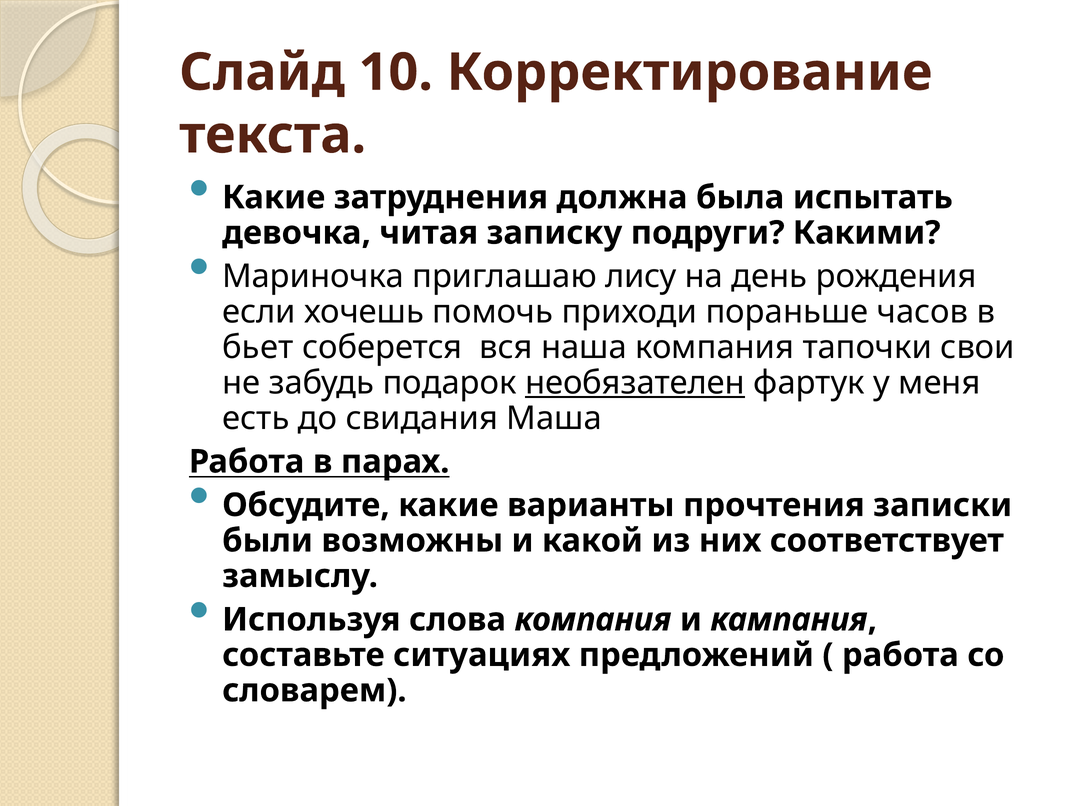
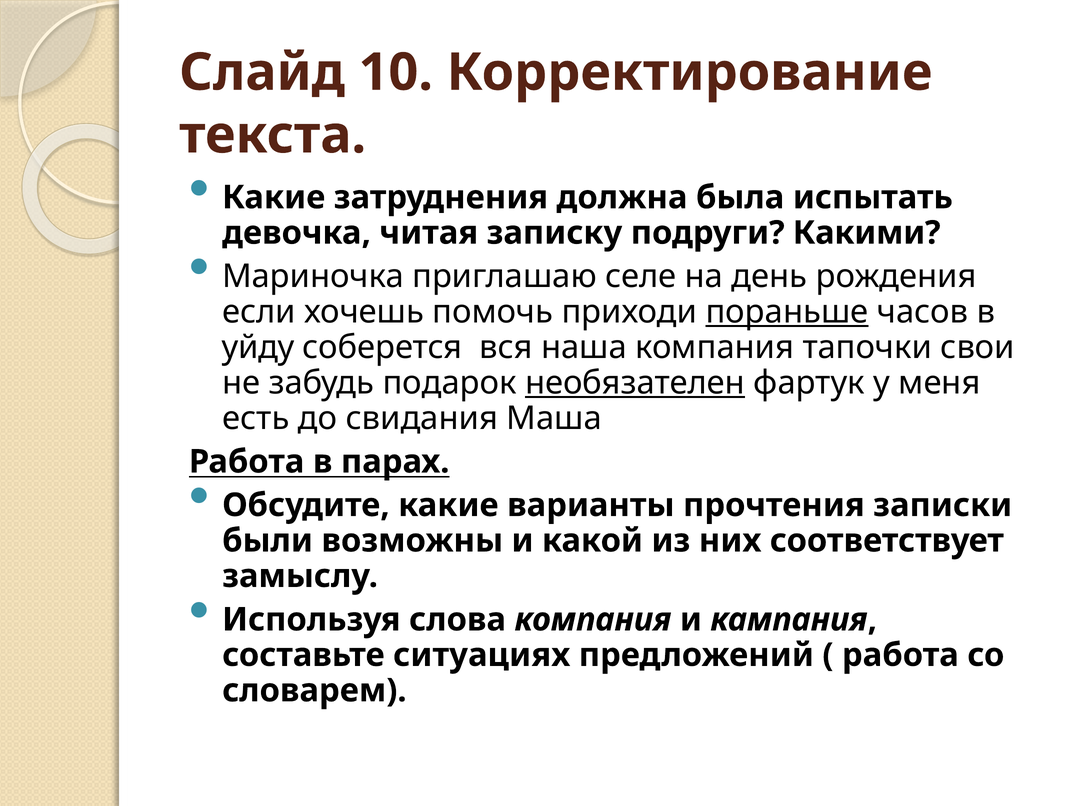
лису: лису -> селе
пораньше underline: none -> present
бьет: бьет -> уйду
